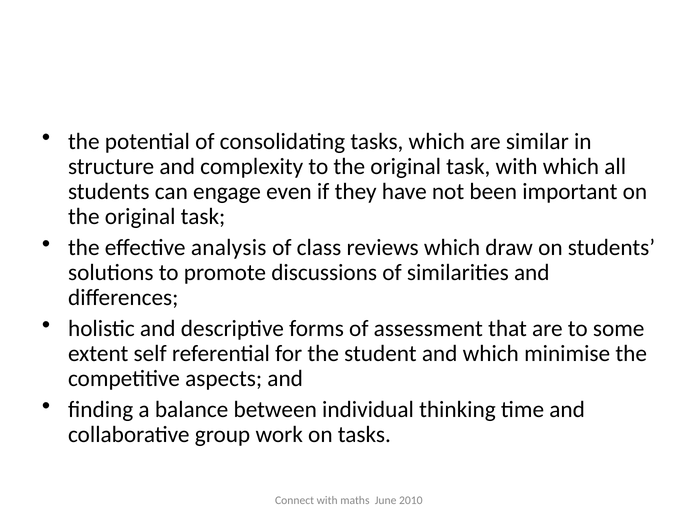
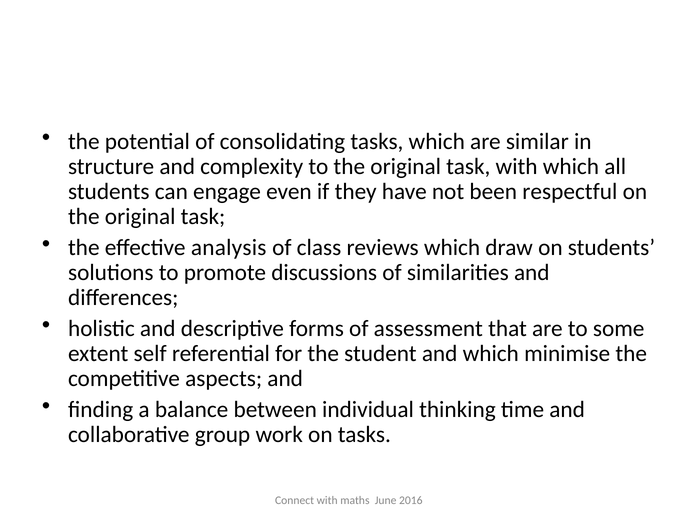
important: important -> respectful
2010: 2010 -> 2016
